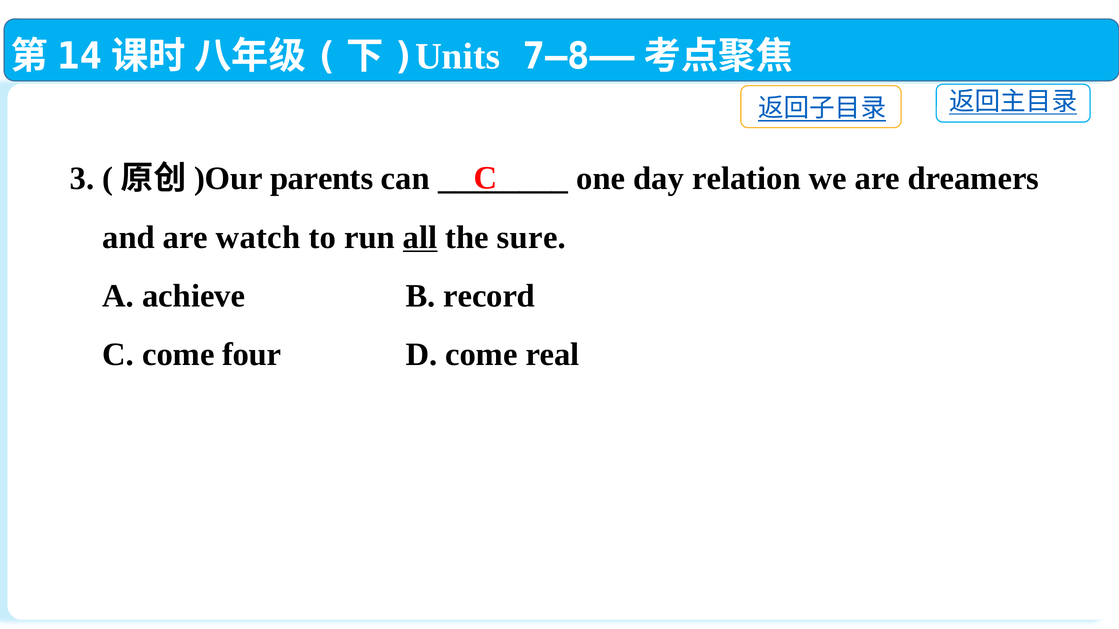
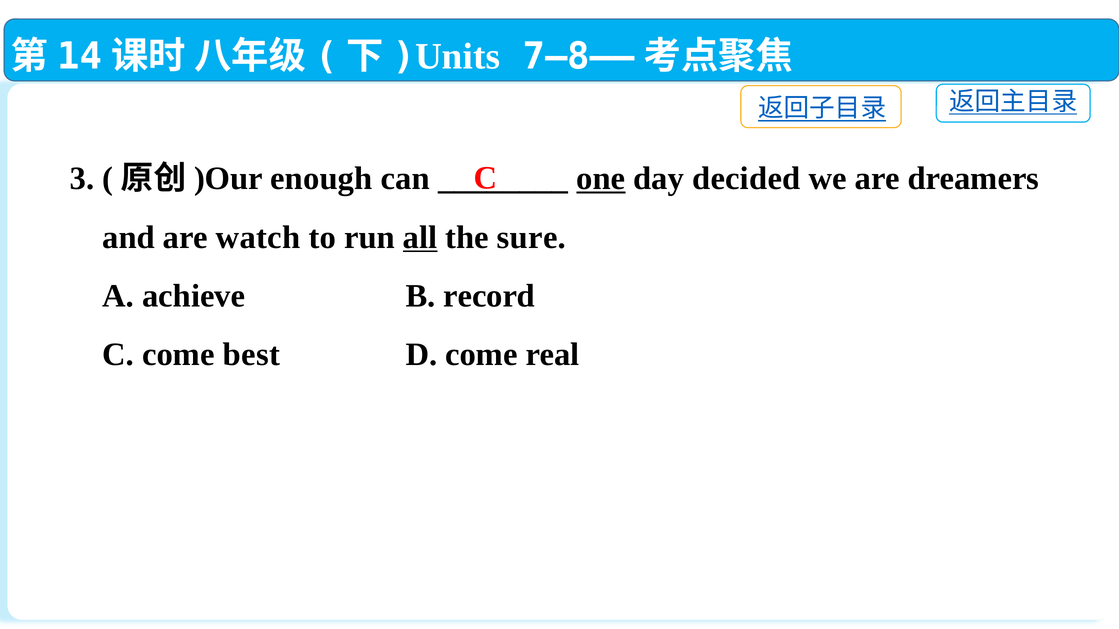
parents: parents -> enough
one underline: none -> present
relation: relation -> decided
four: four -> best
